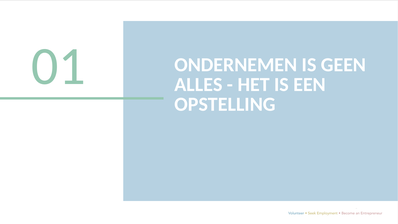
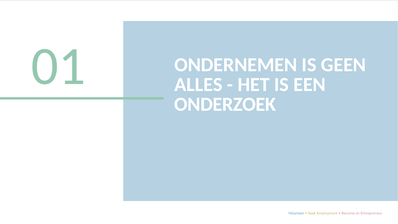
OPSTELLING: OPSTELLING -> ONDERZOEK
